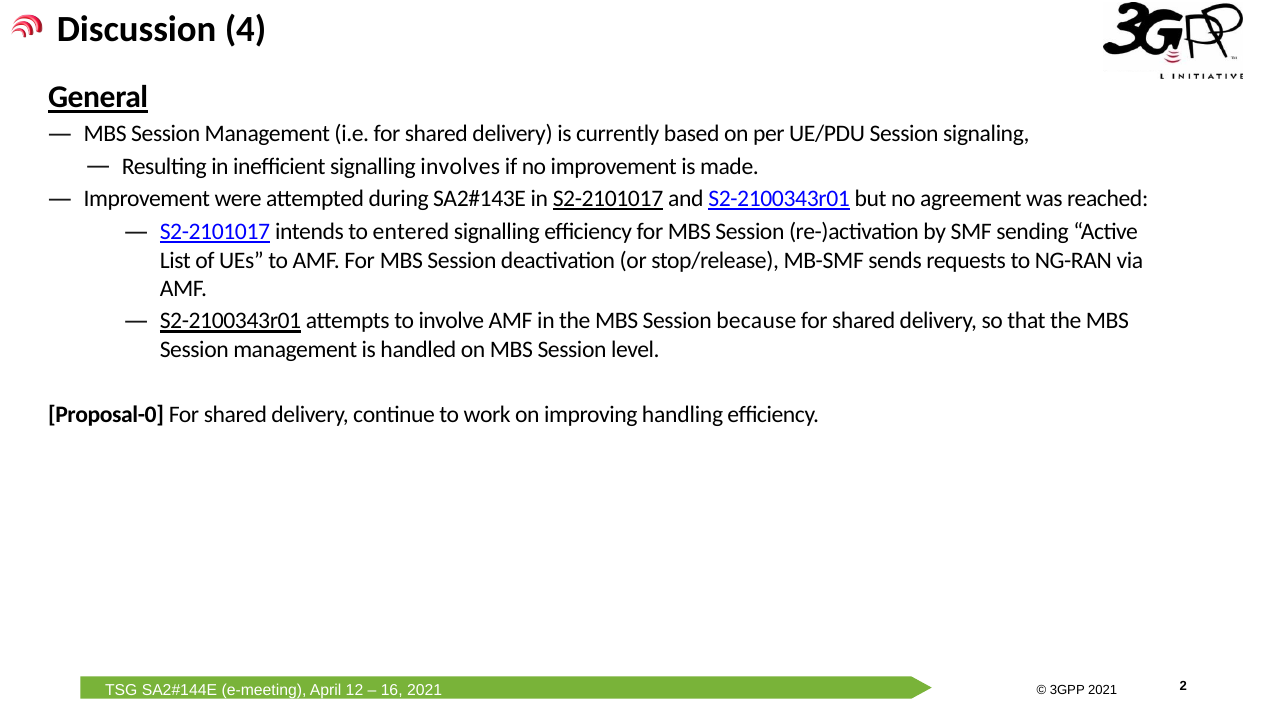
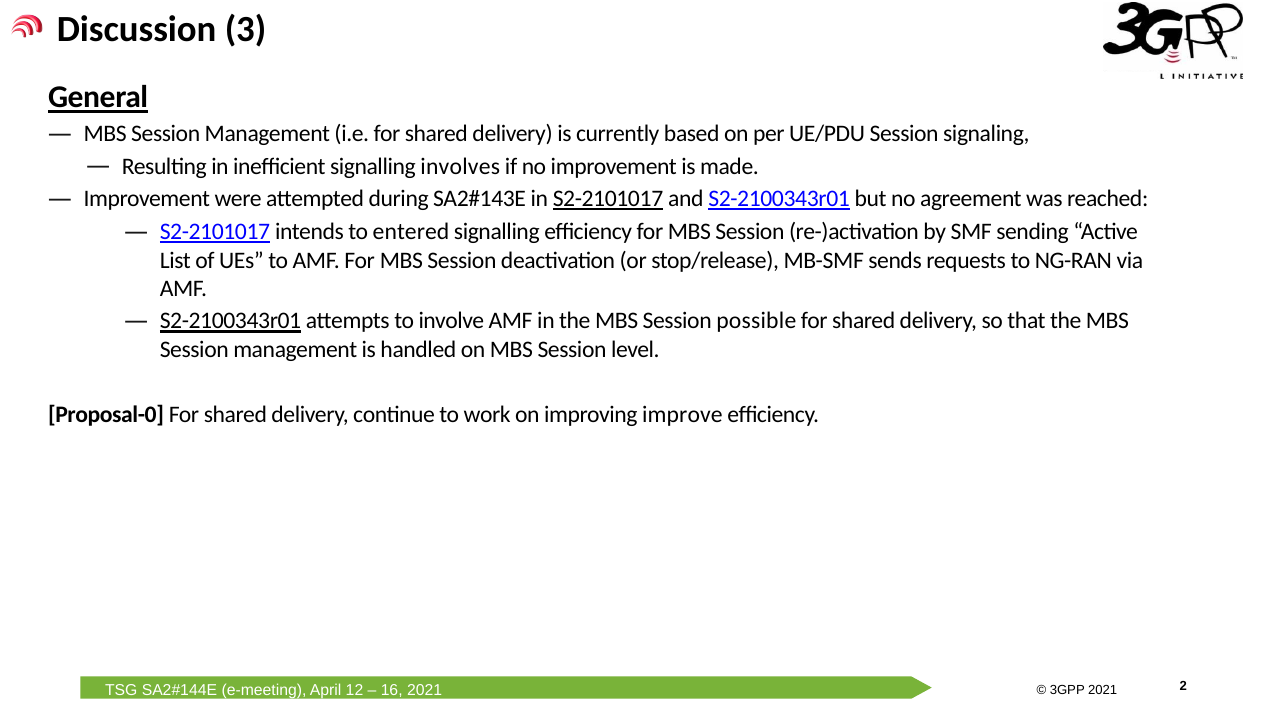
4: 4 -> 3
because: because -> possible
handling: handling -> improve
